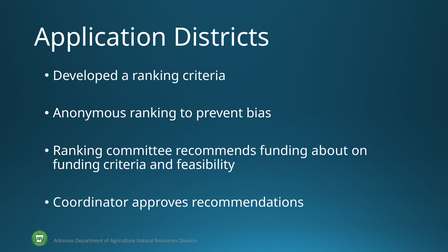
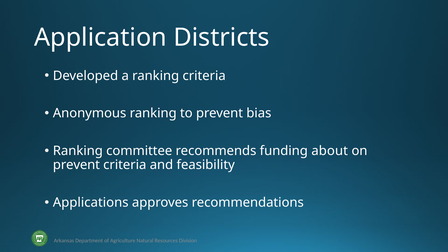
funding at (76, 165): funding -> prevent
Coordinator: Coordinator -> Applications
